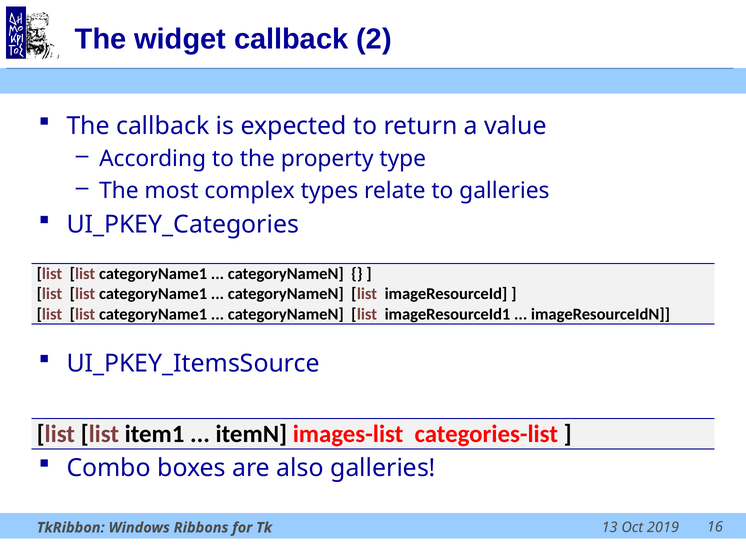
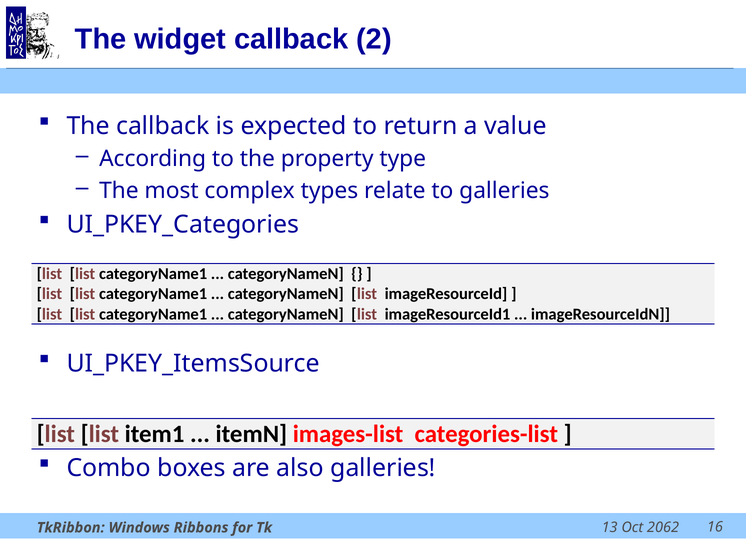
2019: 2019 -> 2062
